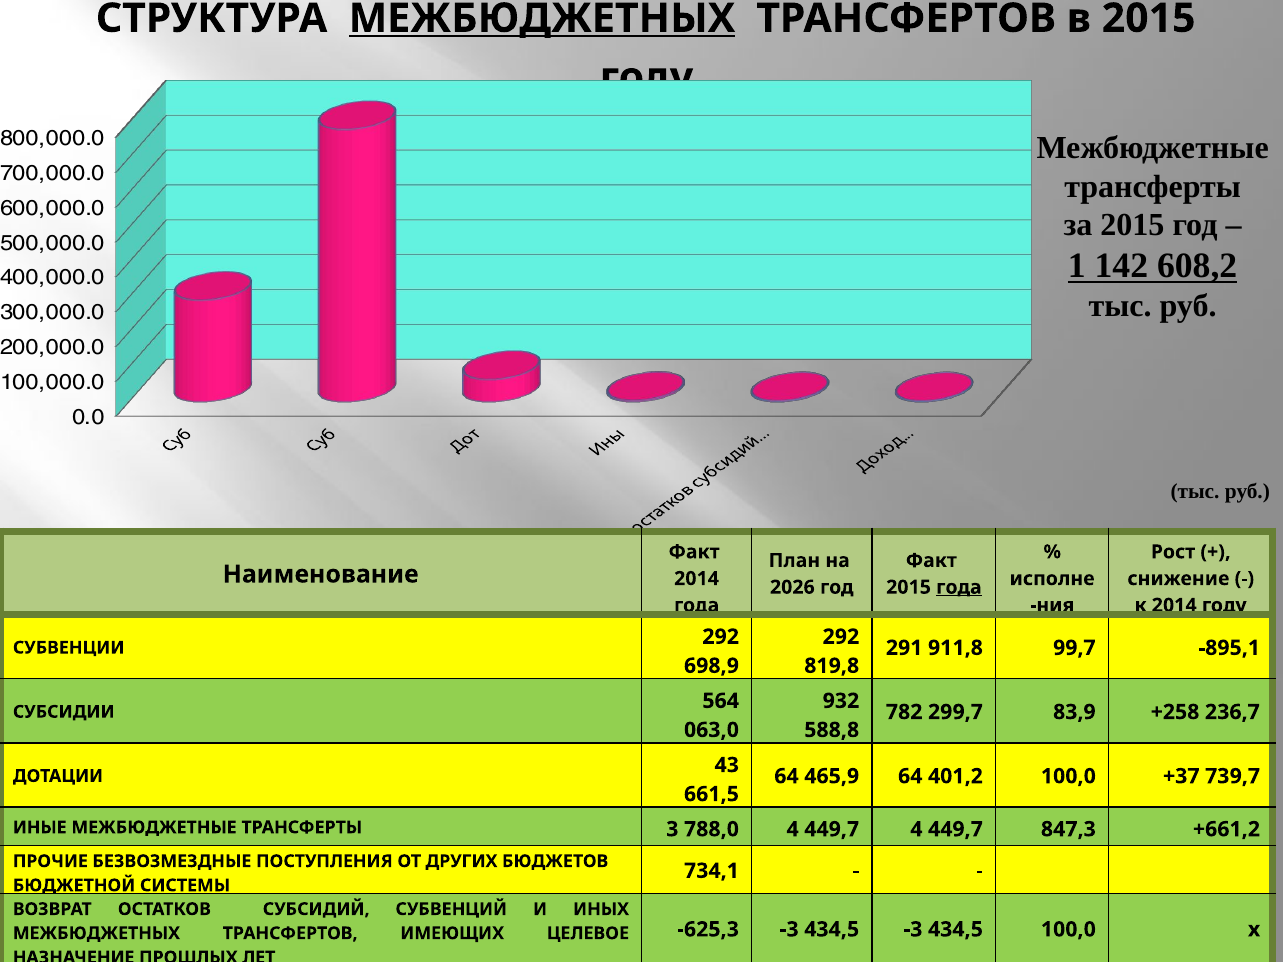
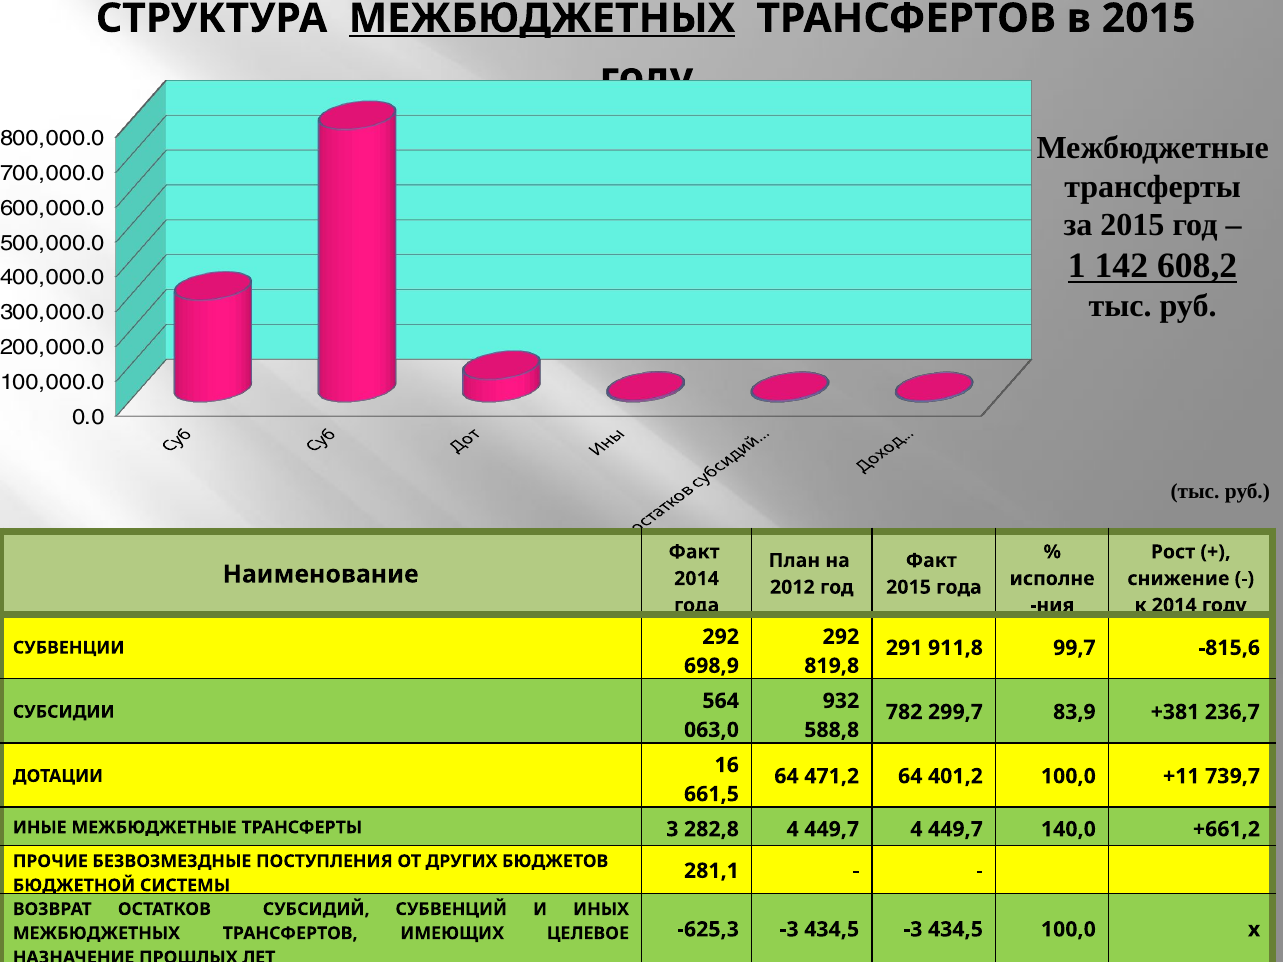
2026: 2026 -> 2012
года at (959, 587) underline: present -> none
-895,1: -895,1 -> -815,6
+258: +258 -> +381
465,9: 465,9 -> 471,2
+37: +37 -> +11
43: 43 -> 16
788,0: 788,0 -> 282,8
847,3: 847,3 -> 140,0
734,1: 734,1 -> 281,1
